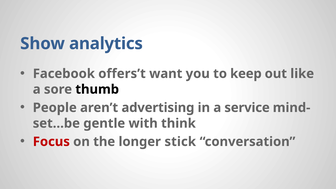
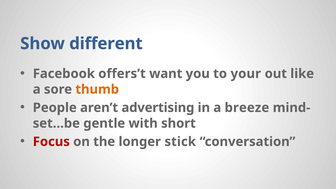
analytics: analytics -> different
keep: keep -> your
thumb colour: black -> orange
service: service -> breeze
think: think -> short
